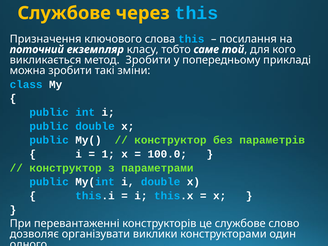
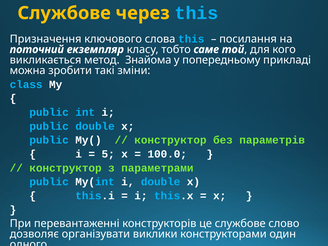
метод Зробити: Зробити -> Знайома
1: 1 -> 5
